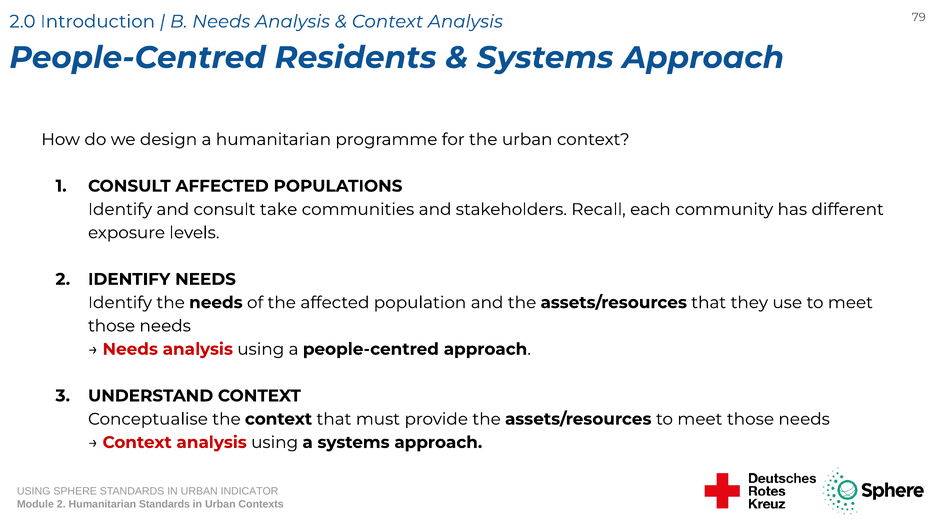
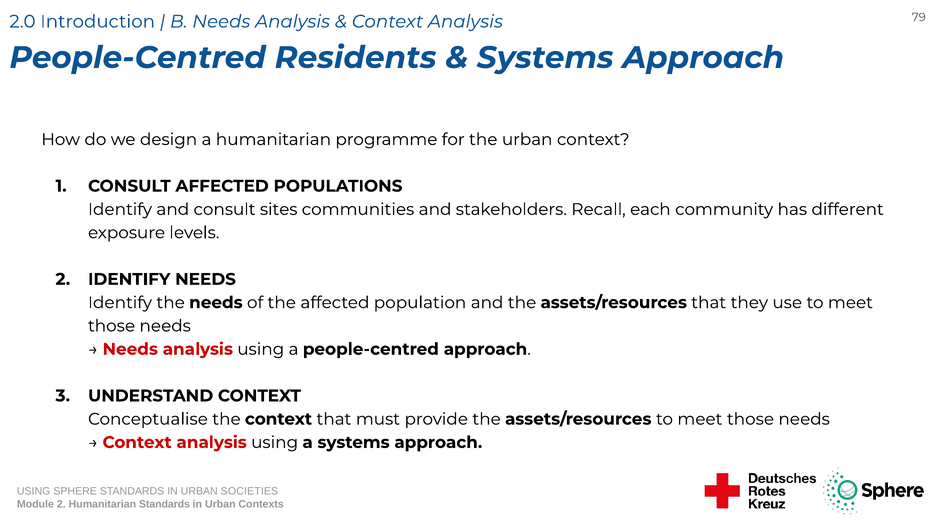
take: take -> sites
INDICATOR: INDICATOR -> SOCIETIES
